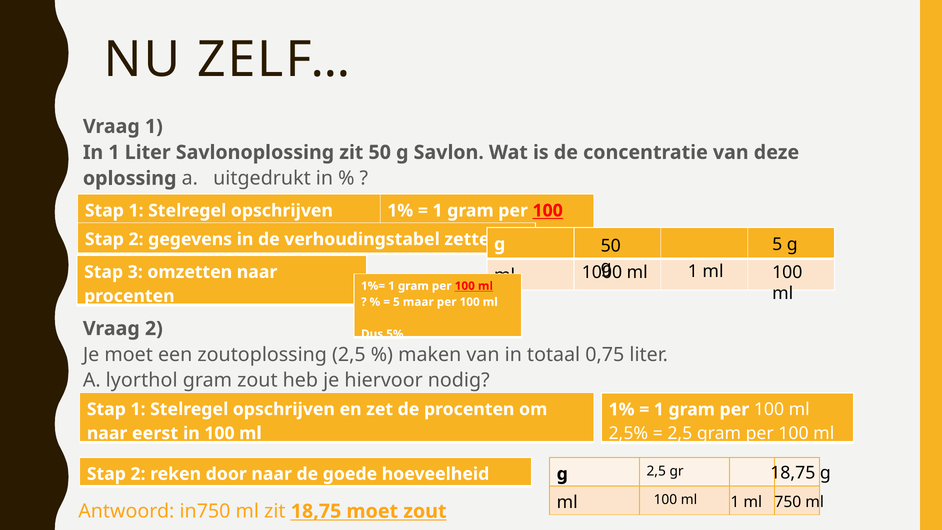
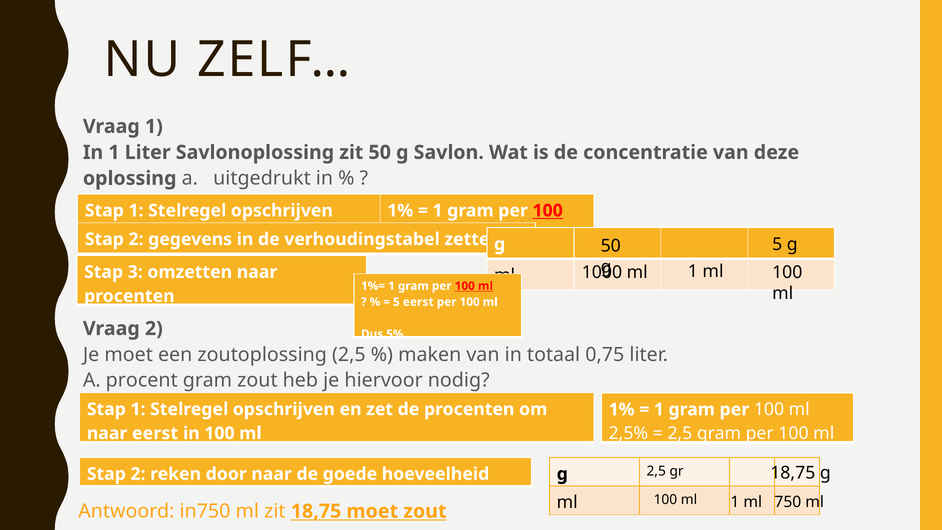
5 maar: maar -> eerst
lyorthol: lyorthol -> procent
